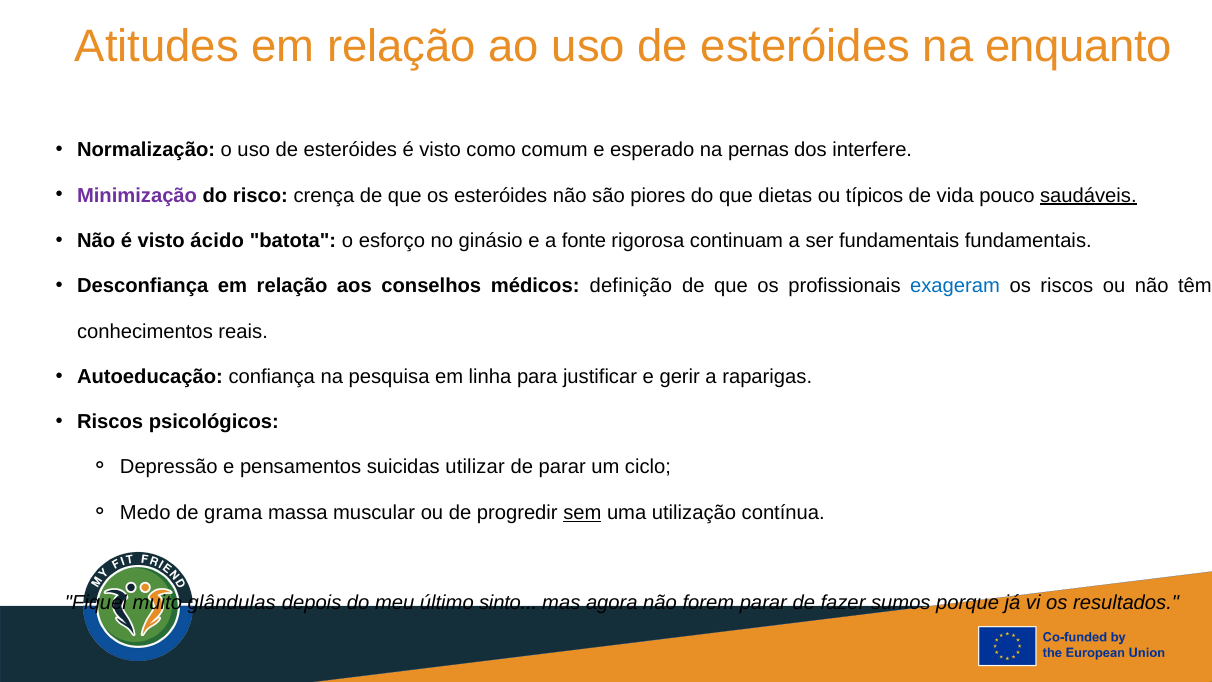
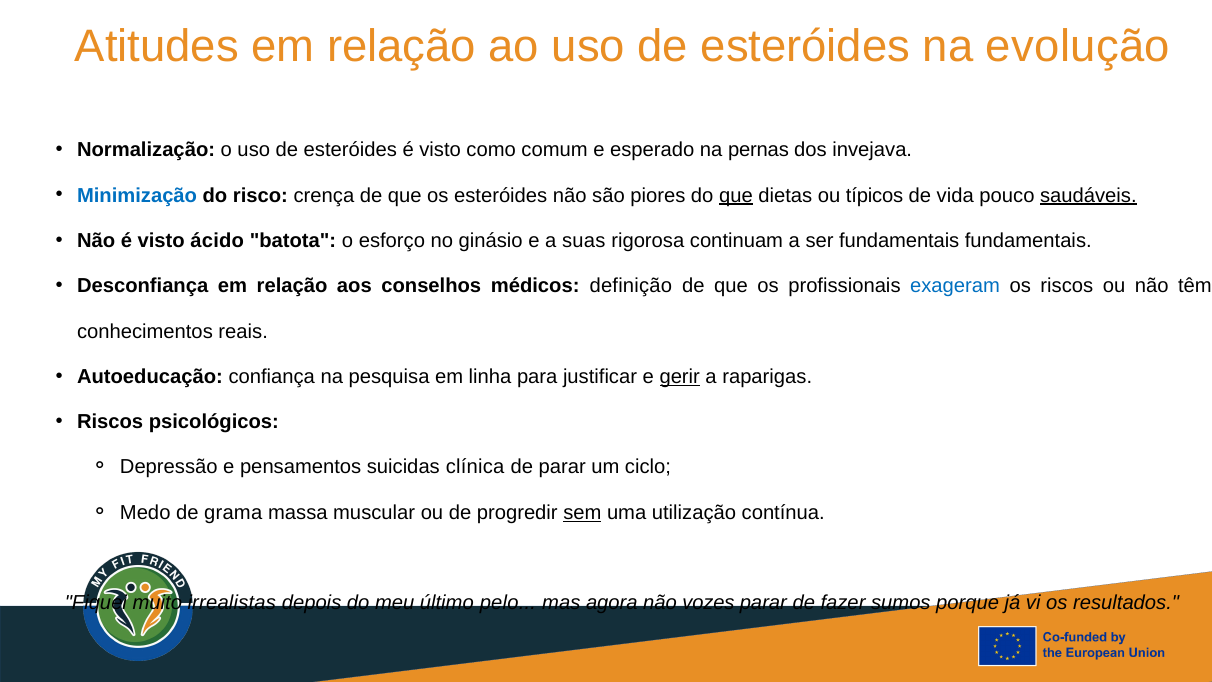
enquanto: enquanto -> evolução
interfere: interfere -> invejava
Minimização colour: purple -> blue
que at (736, 195) underline: none -> present
fonte: fonte -> suas
gerir underline: none -> present
utilizar: utilizar -> clínica
glândulas: glândulas -> irrealistas
sinto: sinto -> pelo
forem: forem -> vozes
